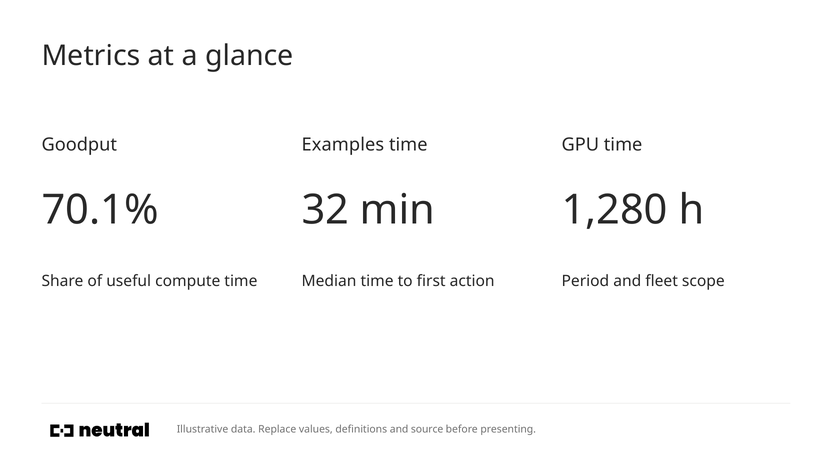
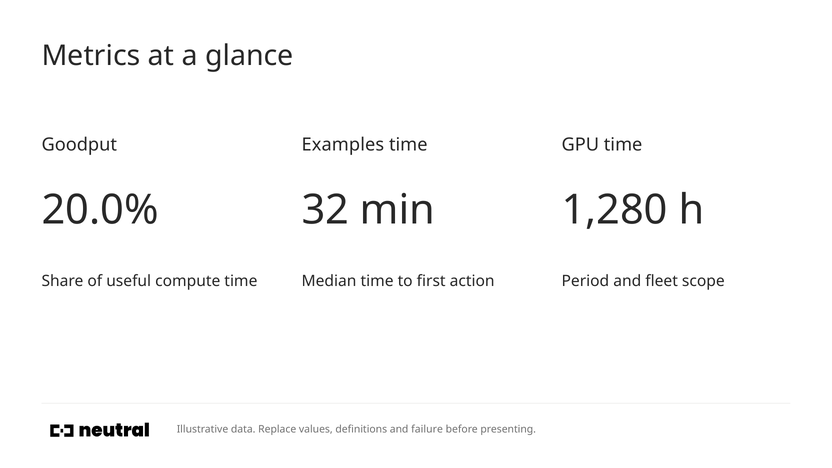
70.1%: 70.1% -> 20.0%
source: source -> failure
